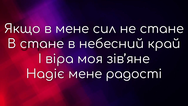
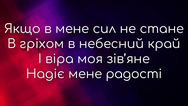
В стане: стане -> гріхом
